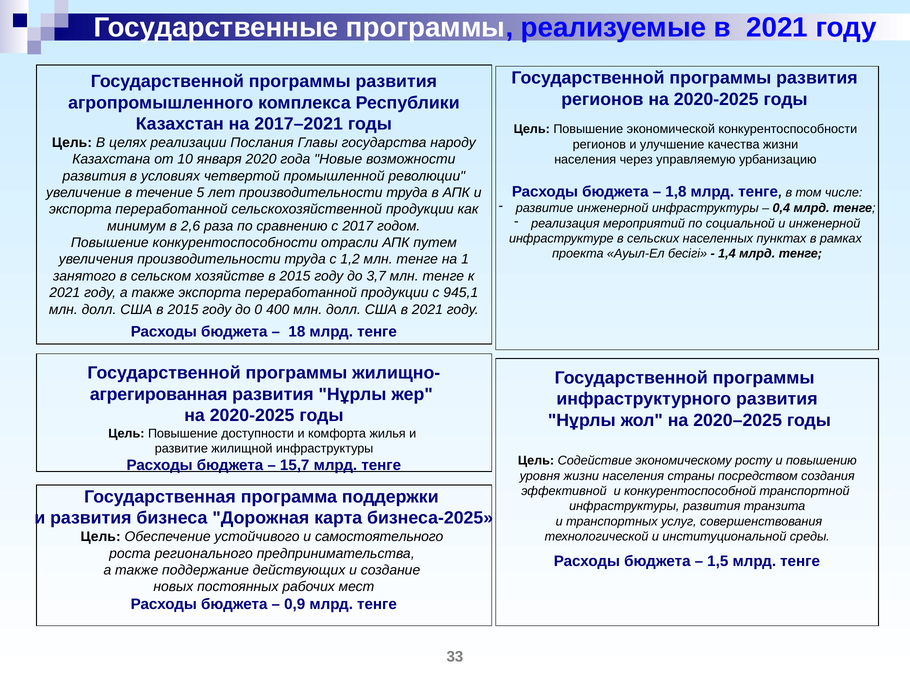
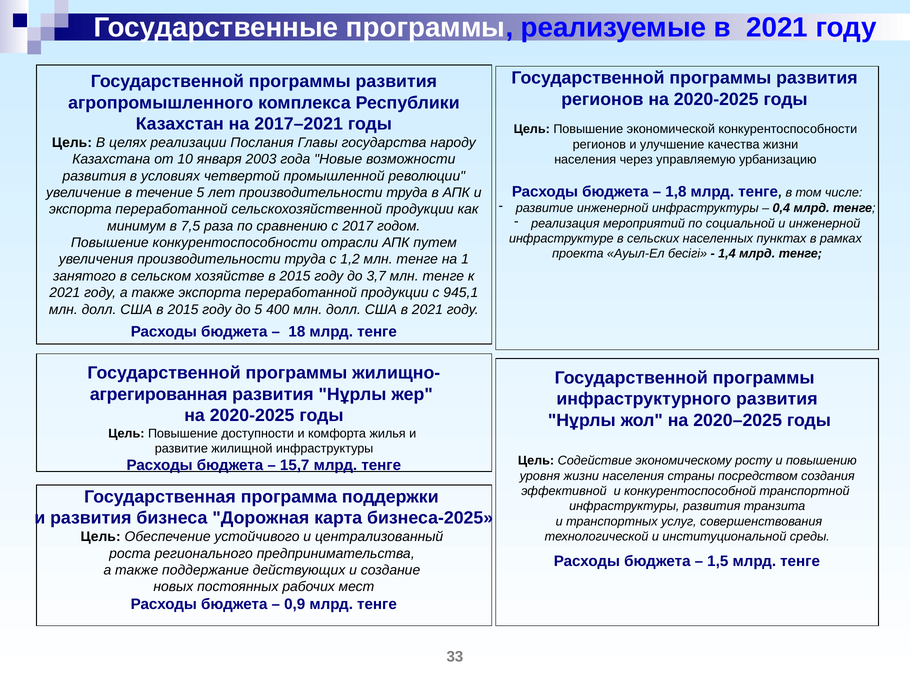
2020: 2020 -> 2003
2,6: 2,6 -> 7,5
до 0: 0 -> 5
самостоятельного: самостоятельного -> централизованный
